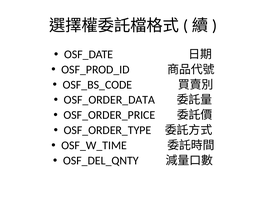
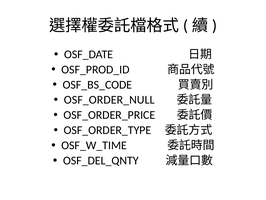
OSF_ORDER_DATA: OSF_ORDER_DATA -> OSF_ORDER_NULL
